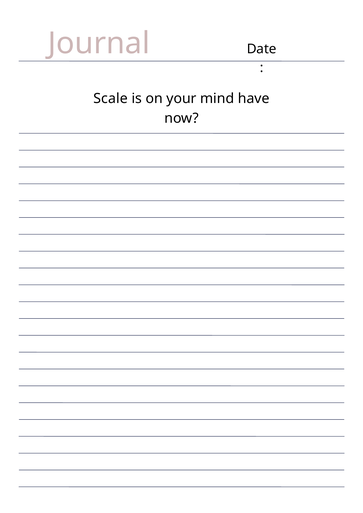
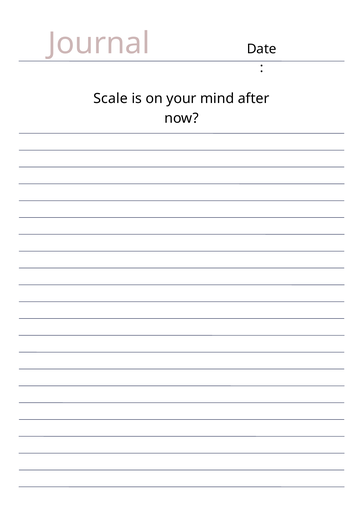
have: have -> after
